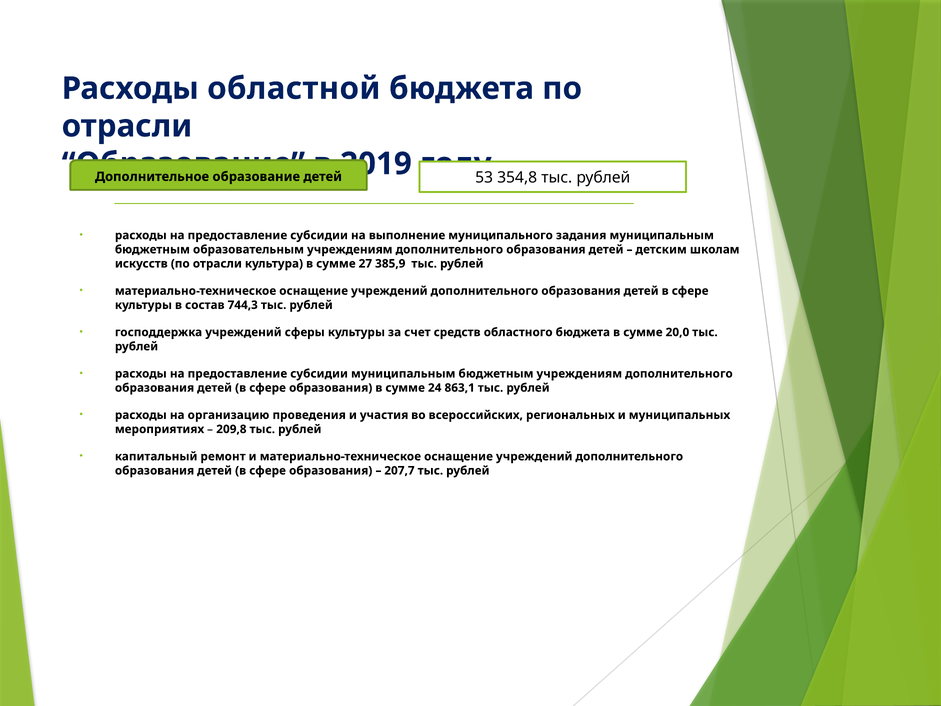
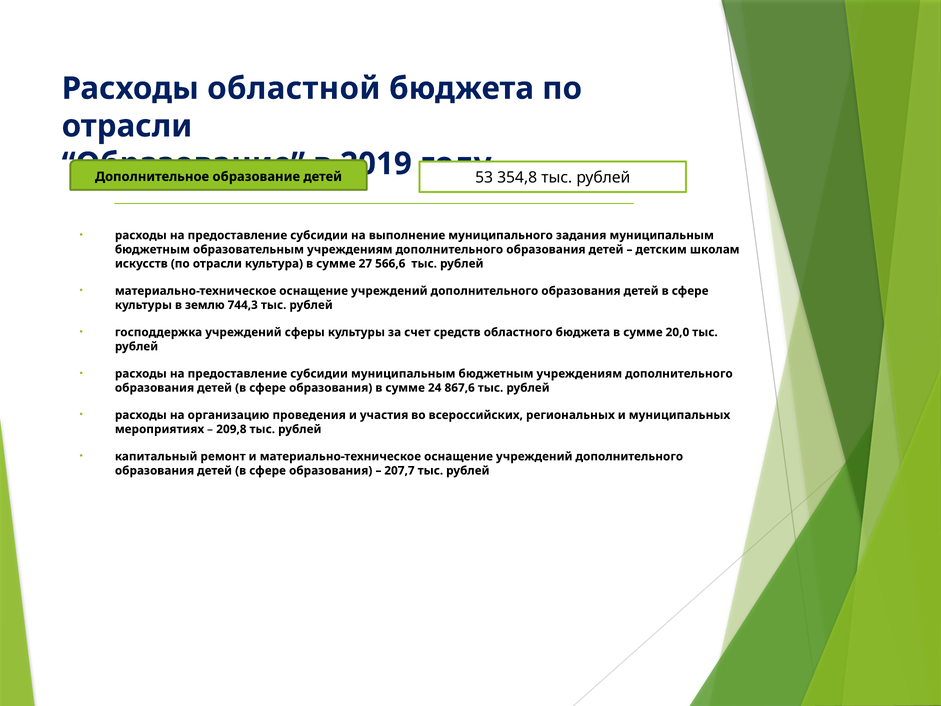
385,9: 385,9 -> 566,6
состав: состав -> землю
863,1: 863,1 -> 867,6
